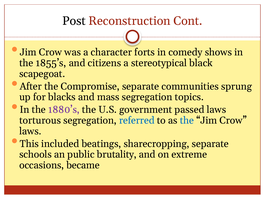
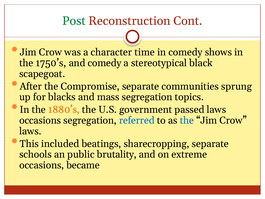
Post colour: black -> green
forts: forts -> time
1855’s: 1855’s -> 1750’s
and citizens: citizens -> comedy
1880’s colour: purple -> orange
torturous at (40, 120): torturous -> occasions
